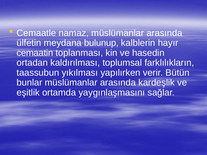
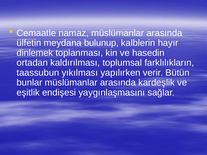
cemaatin: cemaatin -> dinlemek
ortamda: ortamda -> endişesi
